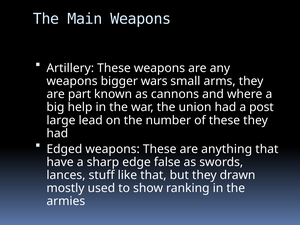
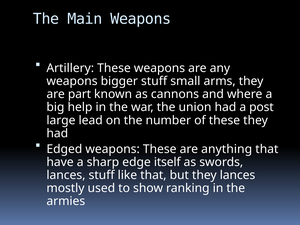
bigger wars: wars -> stuff
false: false -> itself
they drawn: drawn -> lances
